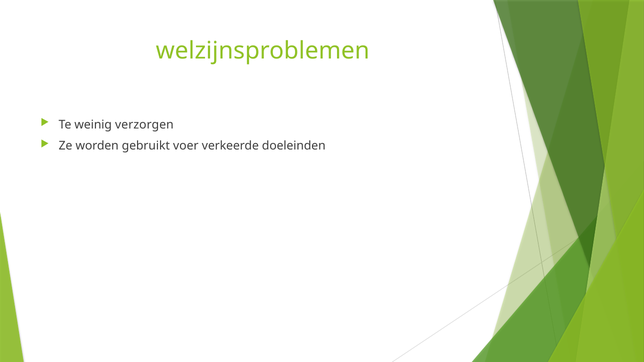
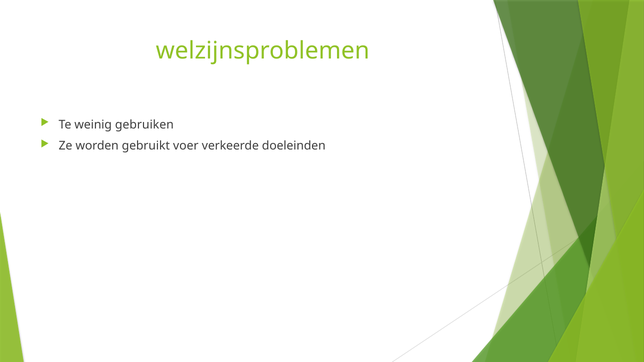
verzorgen: verzorgen -> gebruiken
